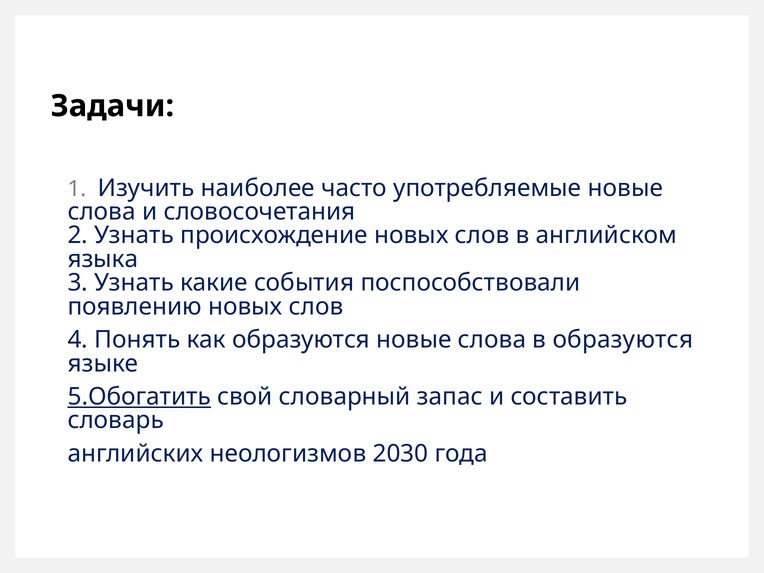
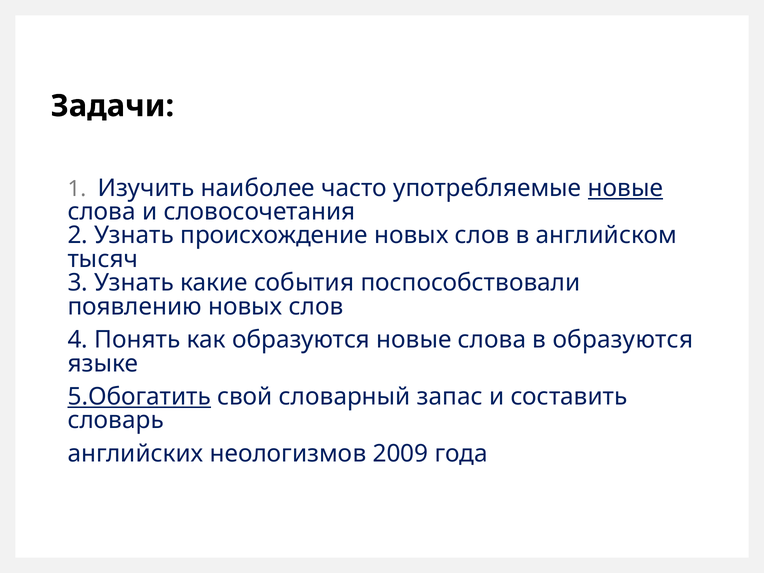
новые at (625, 188) underline: none -> present
языка: языка -> тысяч
2030: 2030 -> 2009
